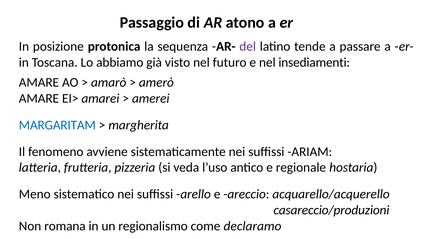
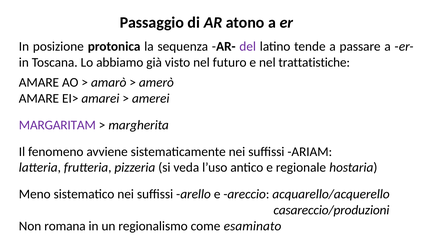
insediamenti: insediamenti -> trattatistiche
MARGARITAM colour: blue -> purple
declaramo: declaramo -> esaminato
